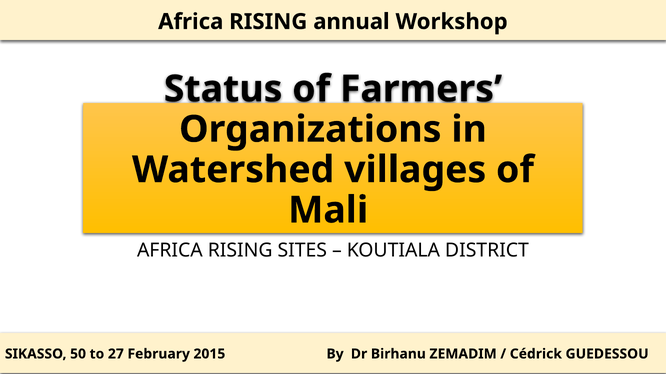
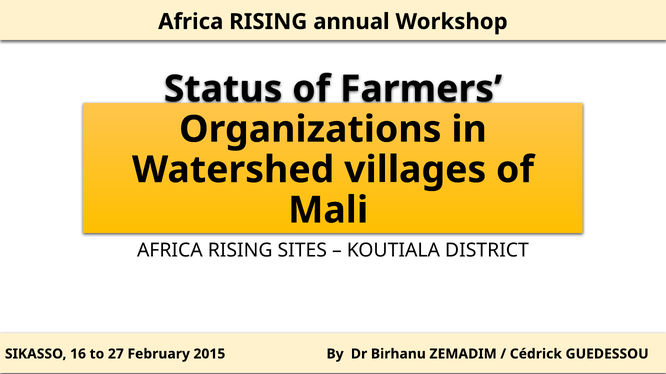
50: 50 -> 16
